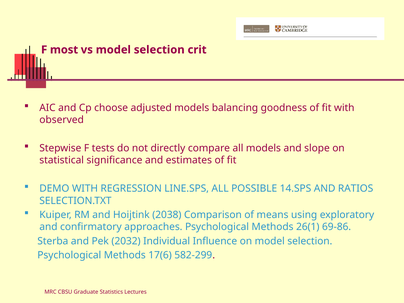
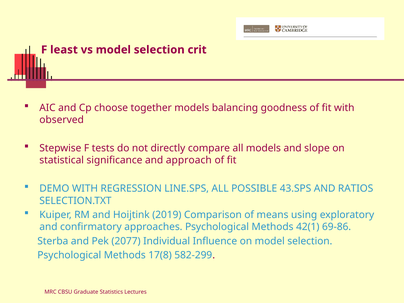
most: most -> least
adjusted: adjusted -> together
estimates: estimates -> approach
14.SPS: 14.SPS -> 43.SPS
2038: 2038 -> 2019
26(1: 26(1 -> 42(1
2032: 2032 -> 2077
17(6: 17(6 -> 17(8
